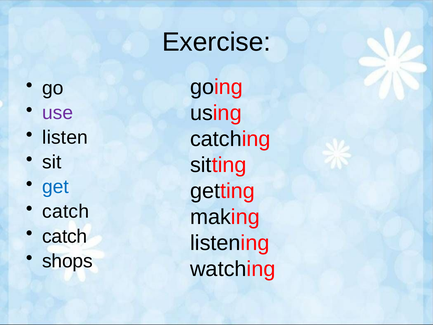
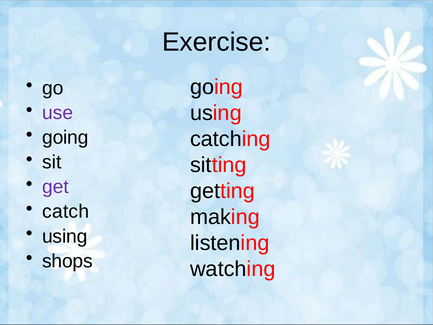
listen at (65, 138): listen -> going
get colour: blue -> purple
catch at (65, 236): catch -> using
